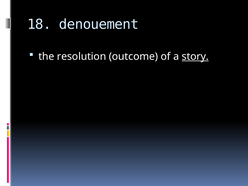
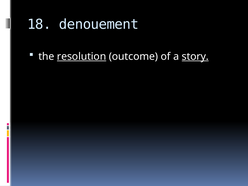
resolution underline: none -> present
